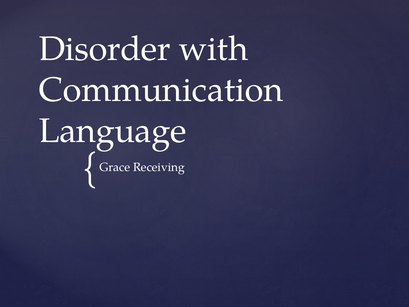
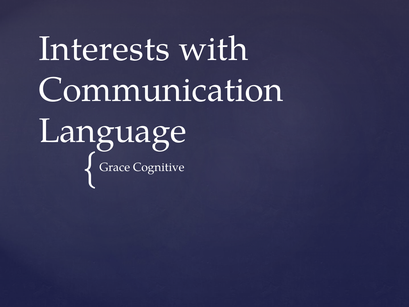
Disorder: Disorder -> Interests
Receiving: Receiving -> Cognitive
